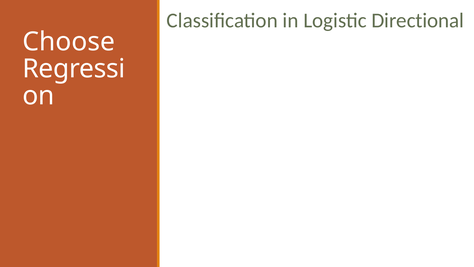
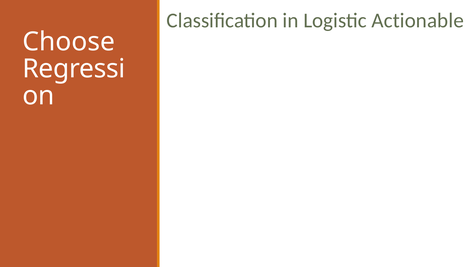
Directional: Directional -> Actionable
